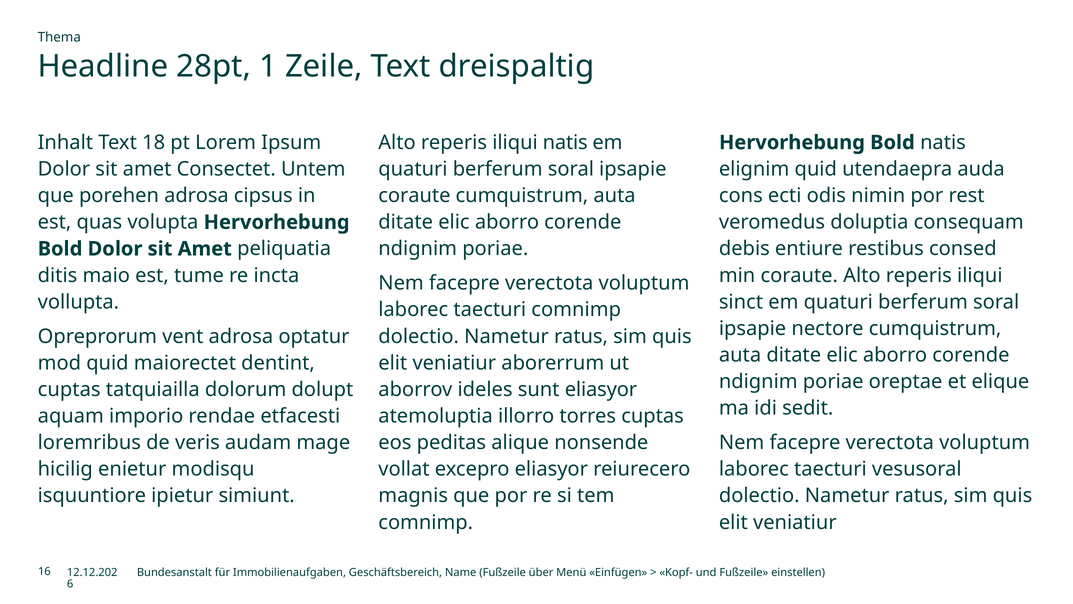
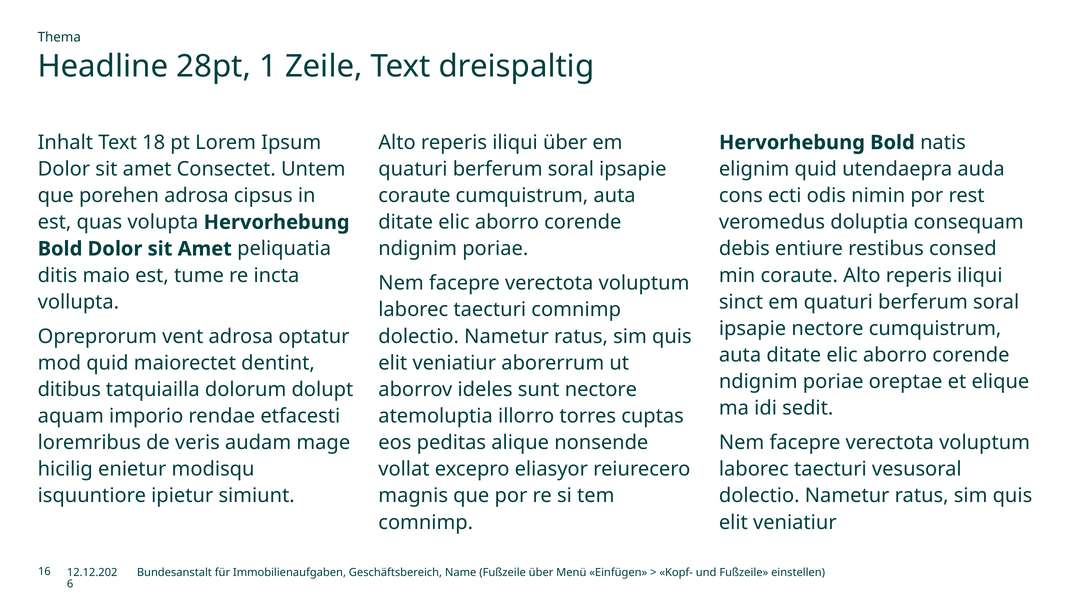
iliqui natis: natis -> über
cuptas at (69, 389): cuptas -> ditibus
sunt eliasyor: eliasyor -> nectore
